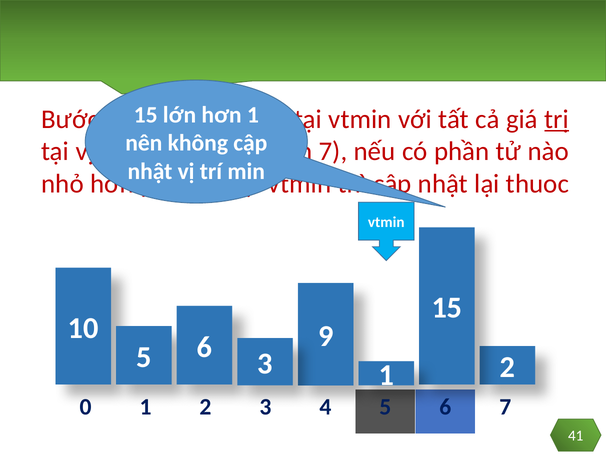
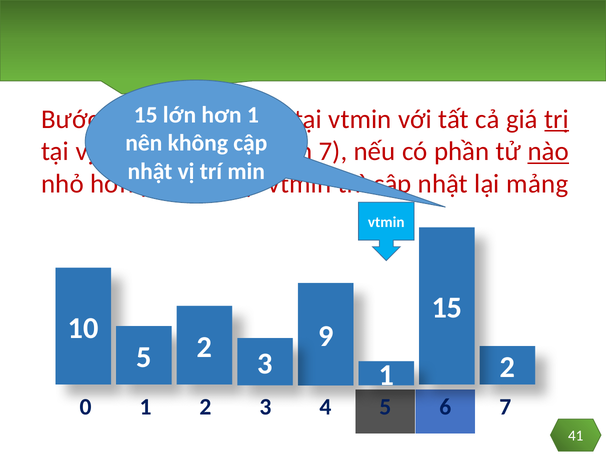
nào underline: none -> present
thuoc: thuoc -> mảng
6 at (204, 347): 6 -> 2
